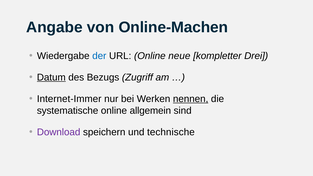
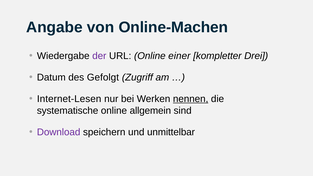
der colour: blue -> purple
neue: neue -> einer
Datum underline: present -> none
Bezugs: Bezugs -> Gefolgt
Internet-Immer: Internet-Immer -> Internet-Lesen
technische: technische -> unmittelbar
